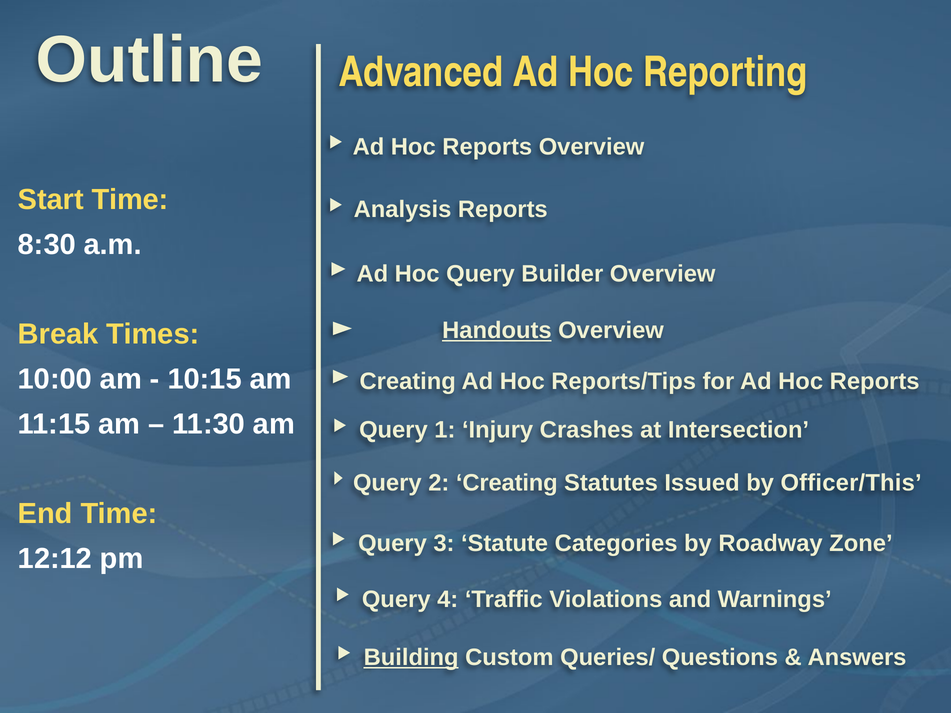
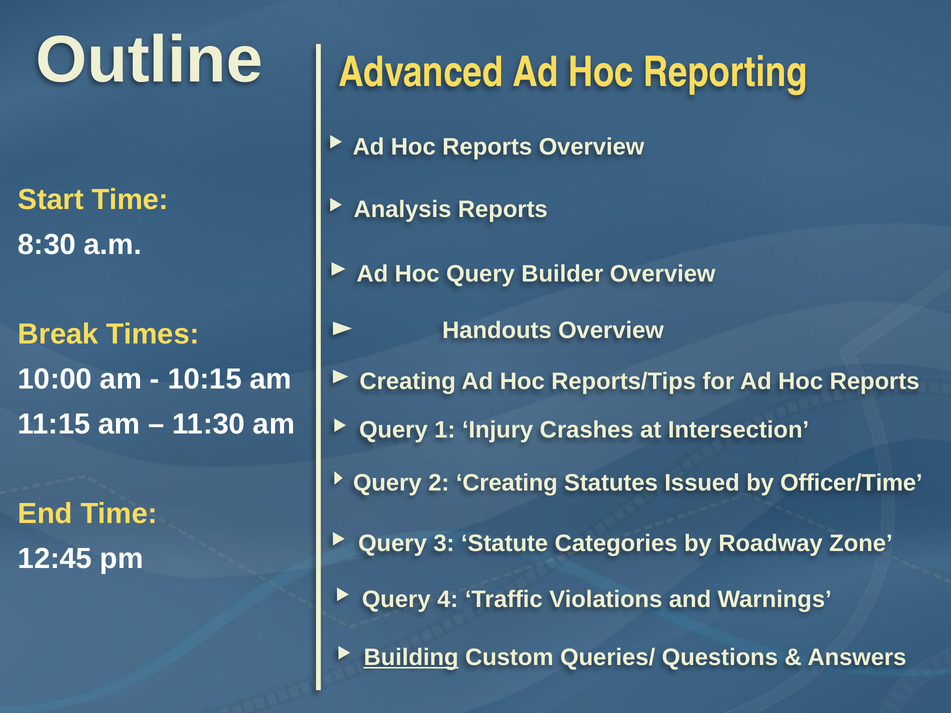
Handouts underline: present -> none
Officer/This: Officer/This -> Officer/Time
12:12: 12:12 -> 12:45
